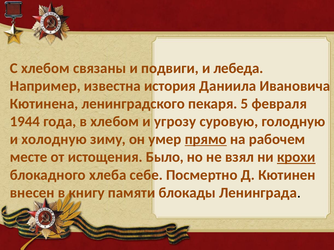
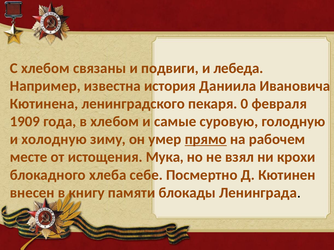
5: 5 -> 0
1944: 1944 -> 1909
угрозу: угрозу -> самые
Было: Было -> Мука
крохи underline: present -> none
